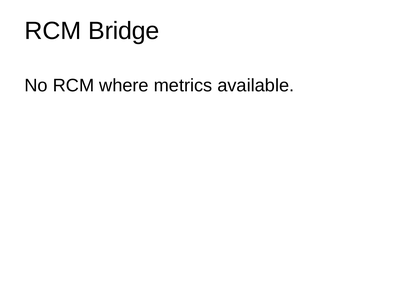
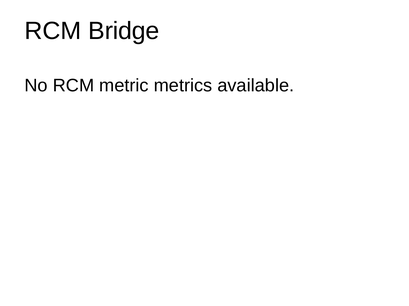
where: where -> metric
